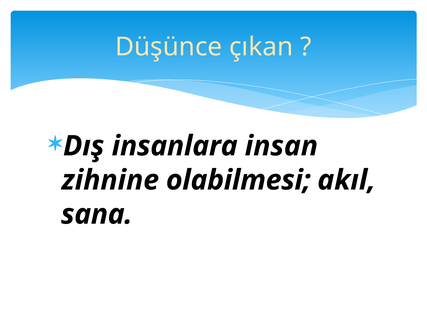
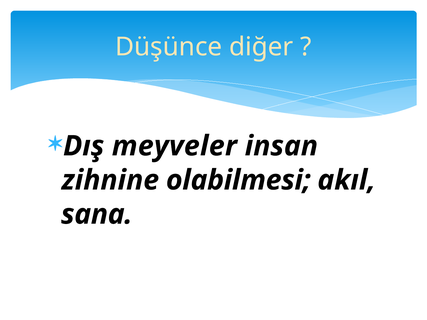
çıkan: çıkan -> diğer
insanlara: insanlara -> meyveler
